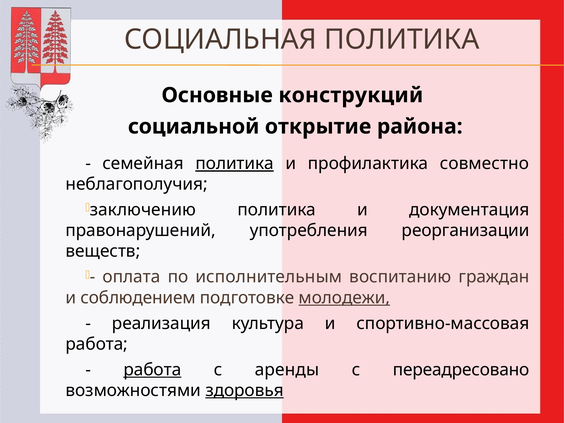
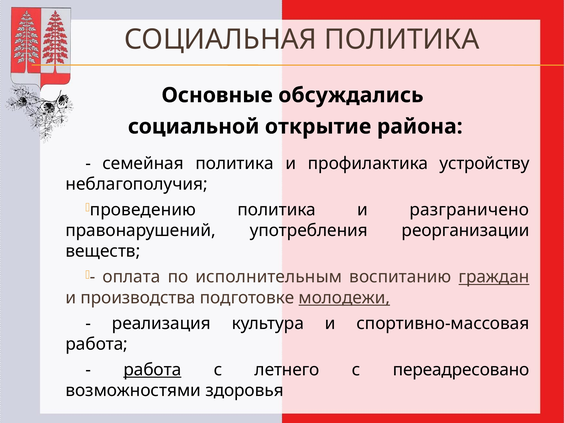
конструкций: конструкций -> обсуждались
политика at (235, 164) underline: present -> none
совместно: совместно -> устройству
заключению: заключению -> проведению
документация: документация -> разграничено
граждан underline: none -> present
соблюдением: соблюдением -> производства
аренды: аренды -> летнего
здоровья underline: present -> none
